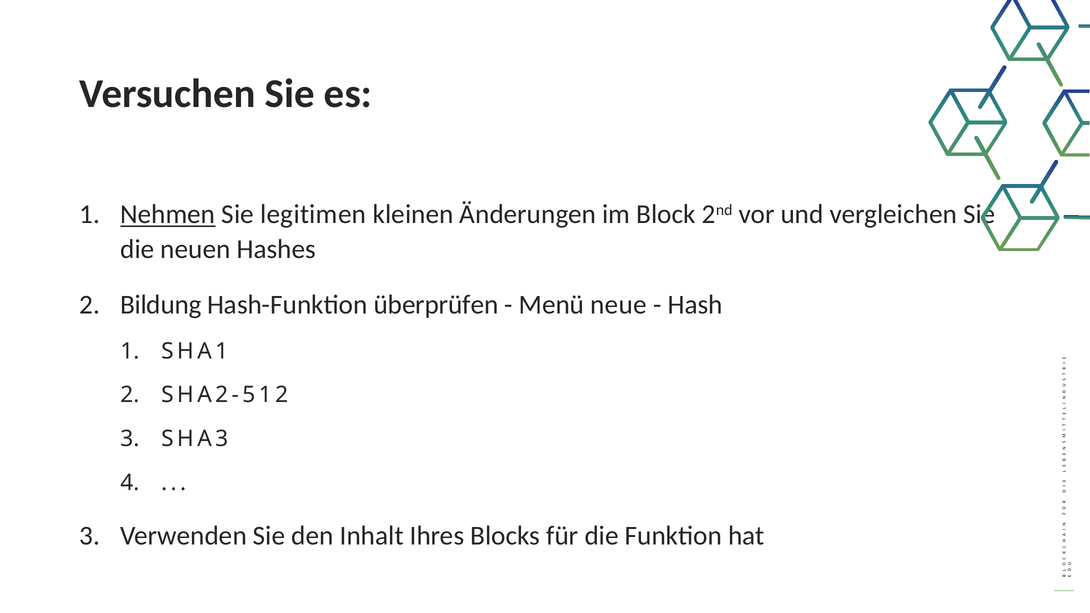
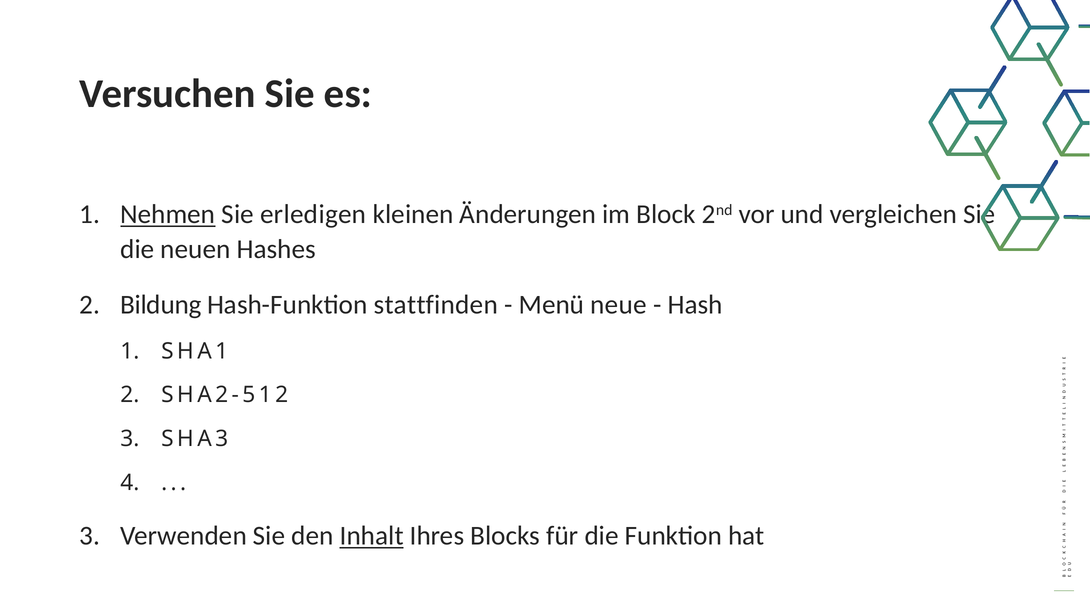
legitimen: legitimen -> erledigen
überprüfen: überprüfen -> stattfinden
Inhalt underline: none -> present
